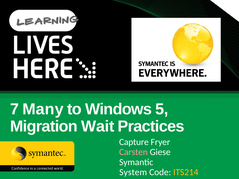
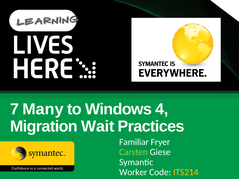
5: 5 -> 4
Capture: Capture -> Familiar
Carsten colour: pink -> light green
System: System -> Worker
